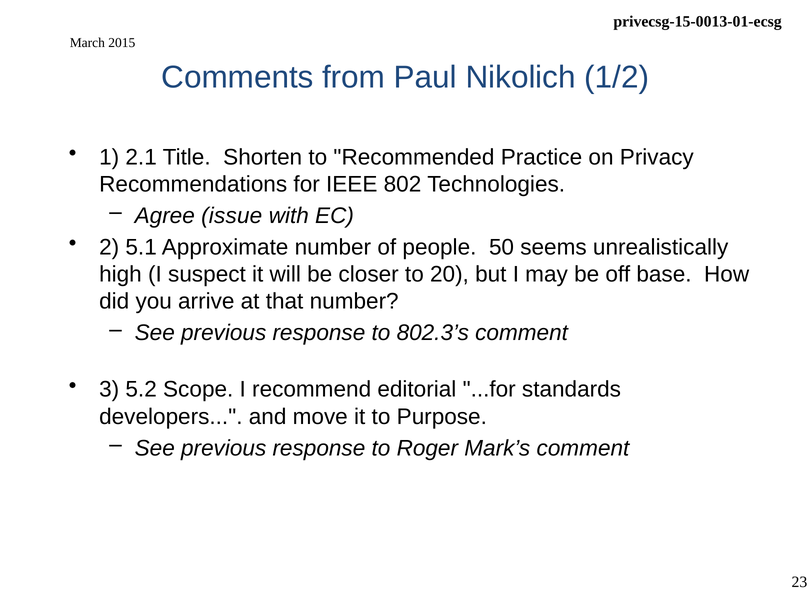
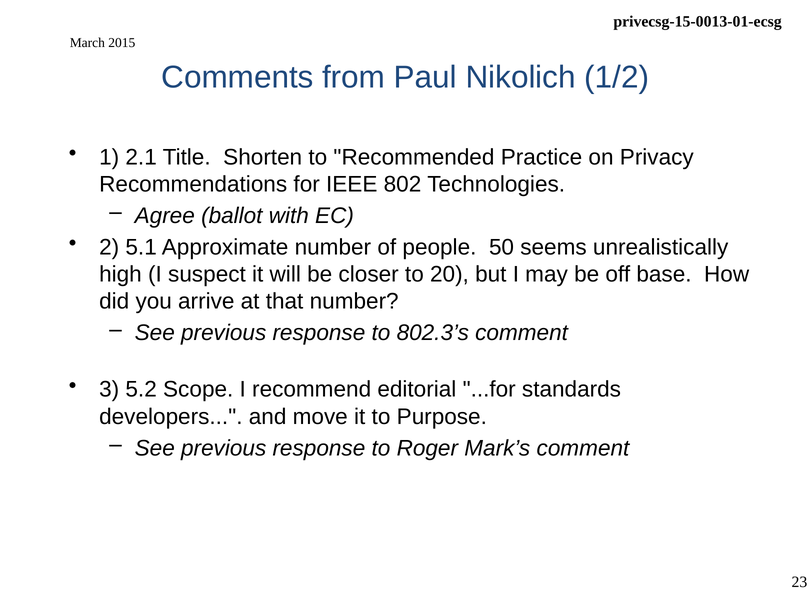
issue: issue -> ballot
